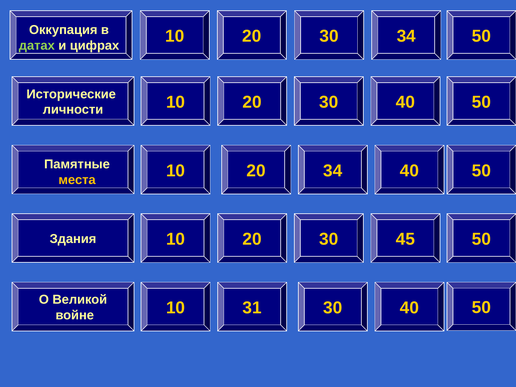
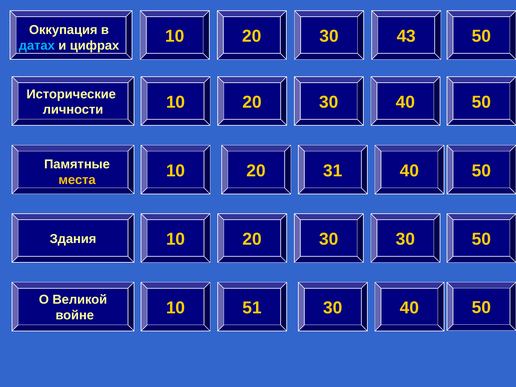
30 34: 34 -> 43
датах colour: light green -> light blue
20 34: 34 -> 31
30 45: 45 -> 30
31: 31 -> 51
